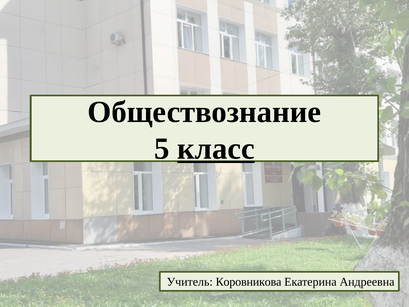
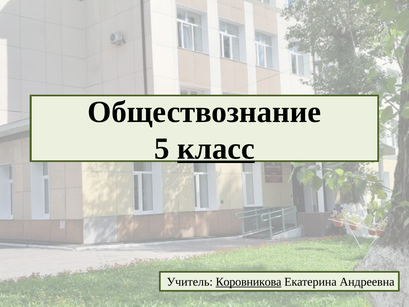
Коровникова underline: none -> present
